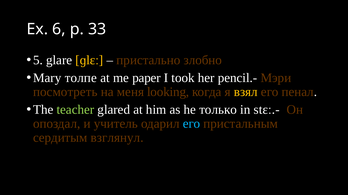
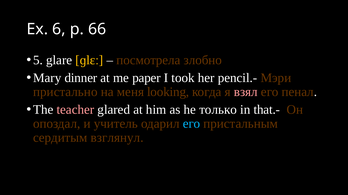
33: 33 -> 66
пристально: пристально -> посмотрела
толпе: толпе -> dinner
посмотреть: посмотреть -> пристально
взял colour: yellow -> pink
teacher colour: light green -> pink
stɛː.-: stɛː.- -> that.-
